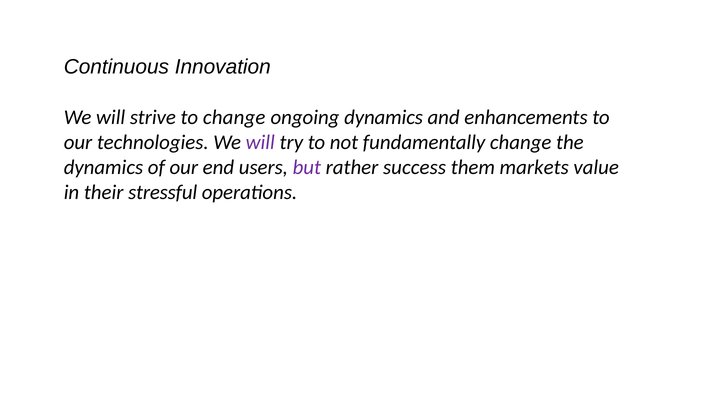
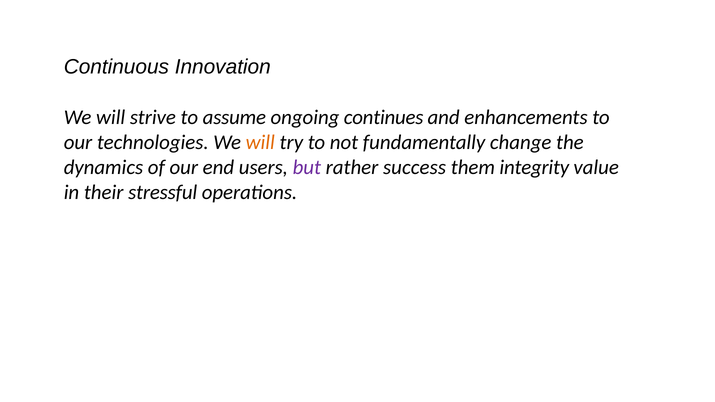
to change: change -> assume
ongoing dynamics: dynamics -> continues
will at (260, 142) colour: purple -> orange
markets: markets -> integrity
